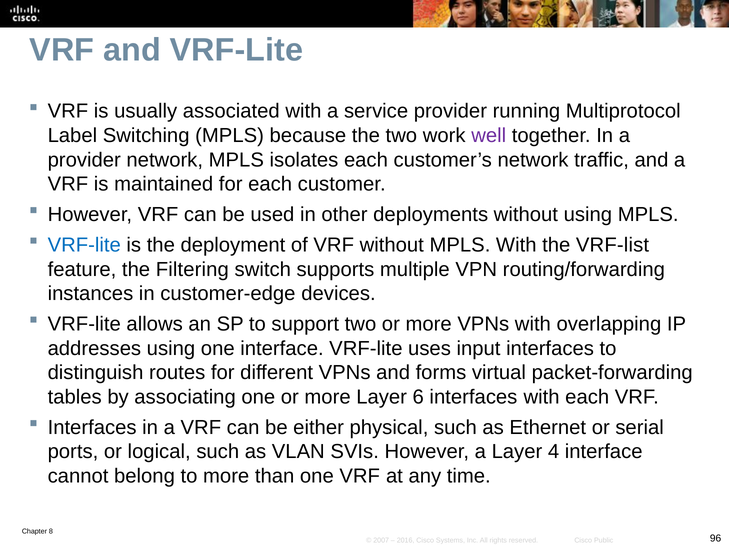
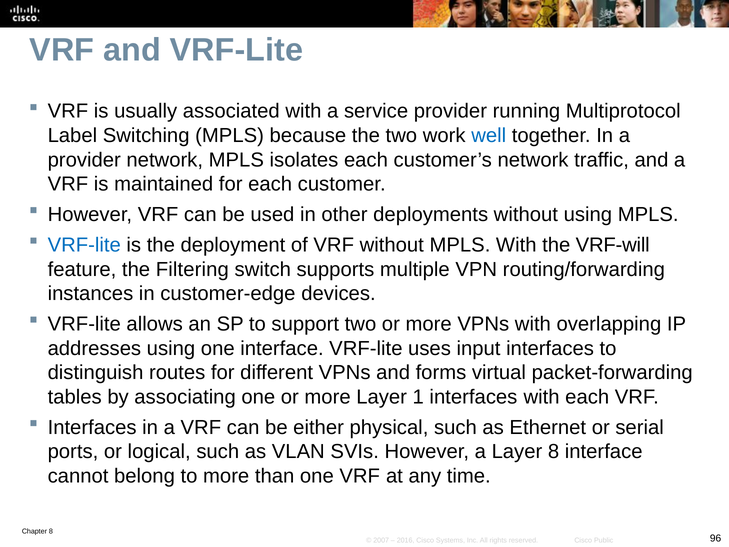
well colour: purple -> blue
VRF-list: VRF-list -> VRF-will
6: 6 -> 1
Layer 4: 4 -> 8
